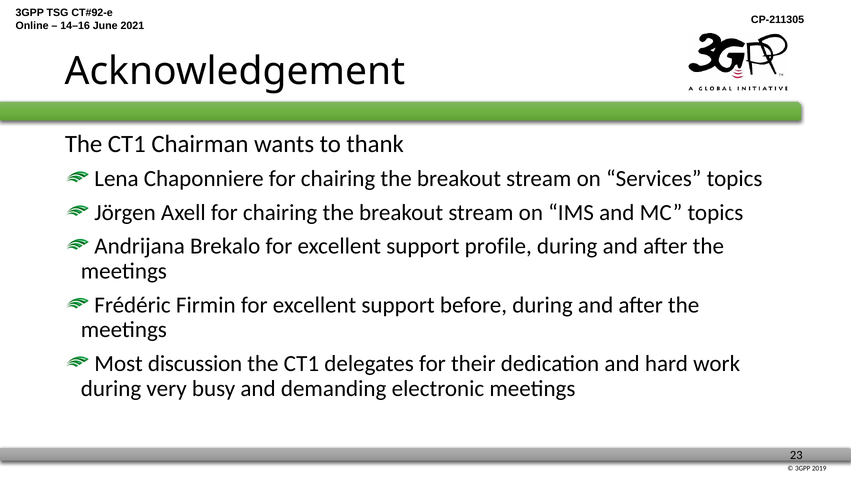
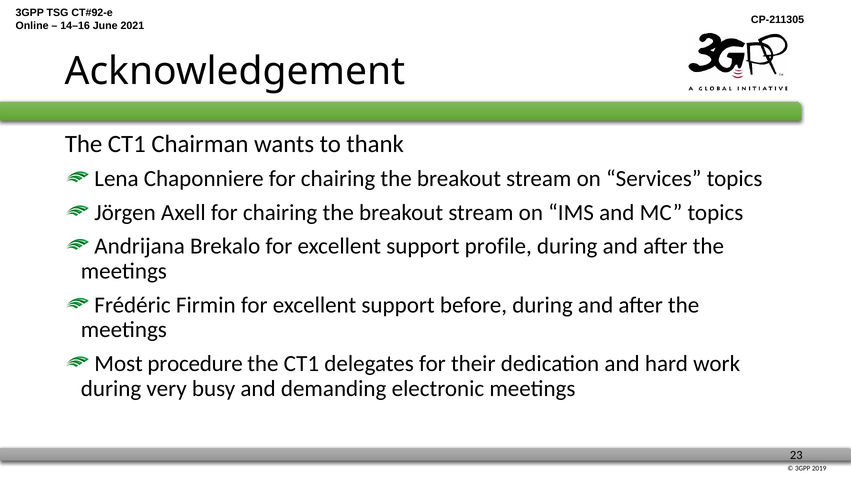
discussion: discussion -> procedure
